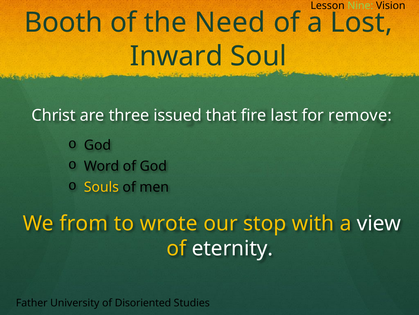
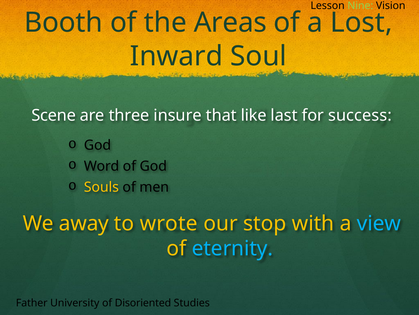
Need: Need -> Areas
Christ: Christ -> Scene
issued: issued -> insure
fire: fire -> like
remove: remove -> success
from: from -> away
view colour: white -> light blue
eternity colour: white -> light blue
